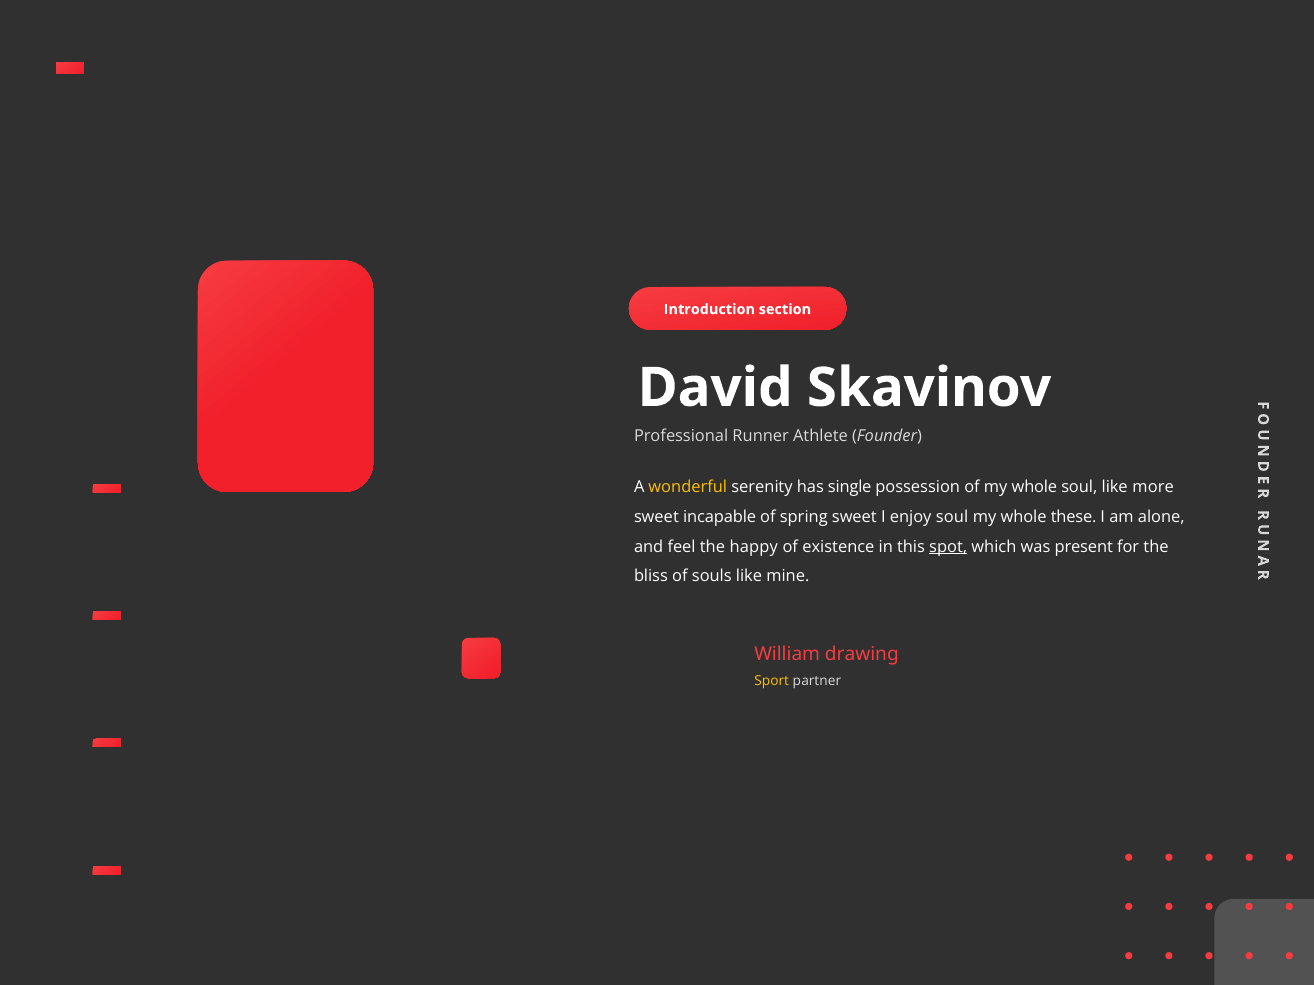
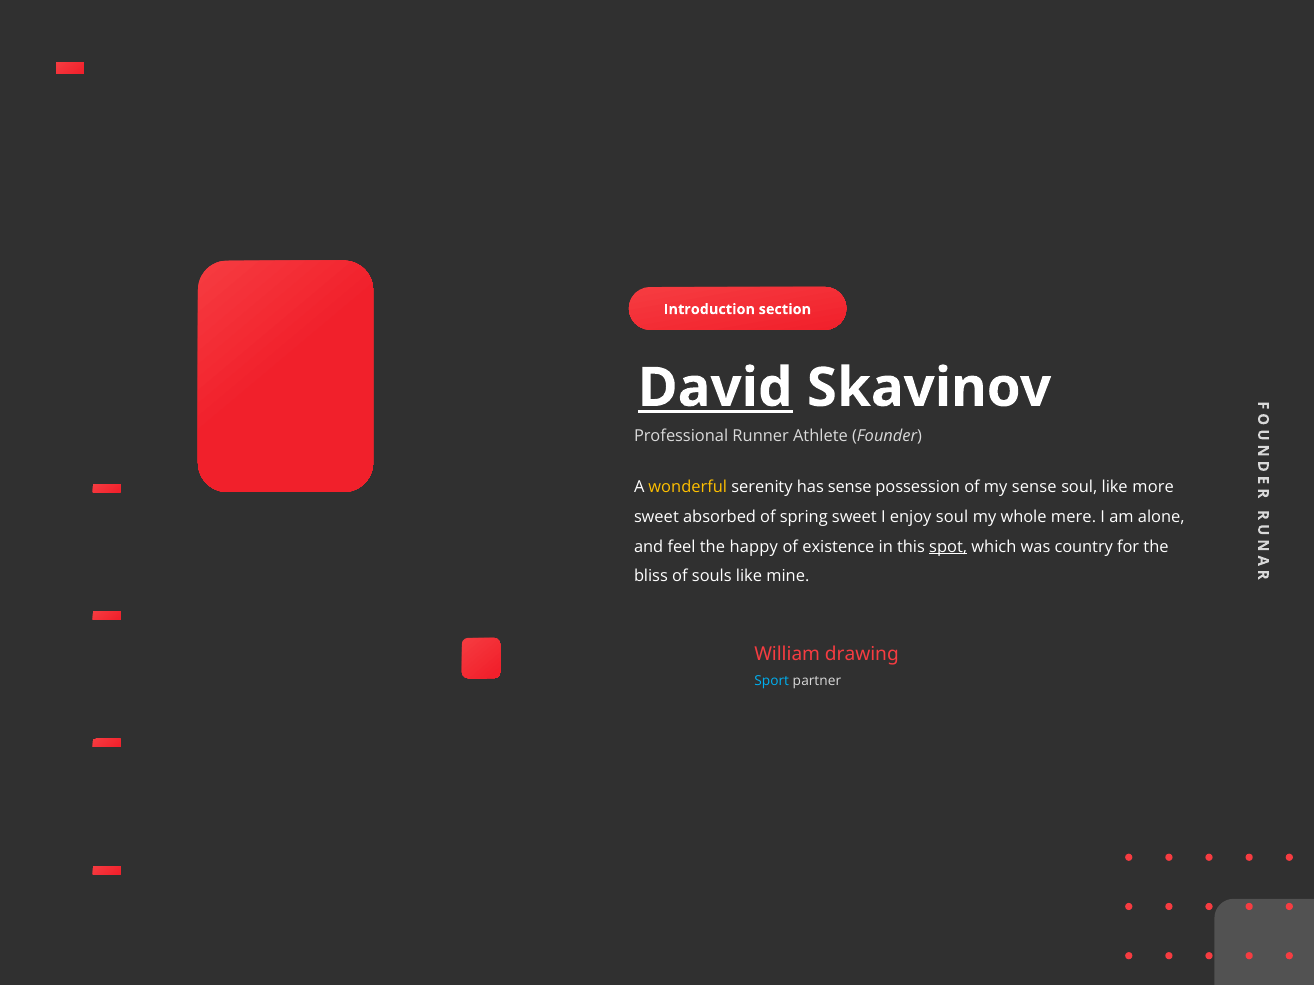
David underline: none -> present
has single: single -> sense
of my whole: whole -> sense
incapable: incapable -> absorbed
these: these -> mere
present: present -> country
Sport colour: yellow -> light blue
